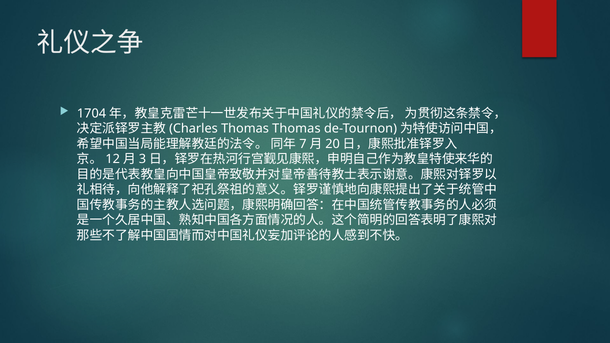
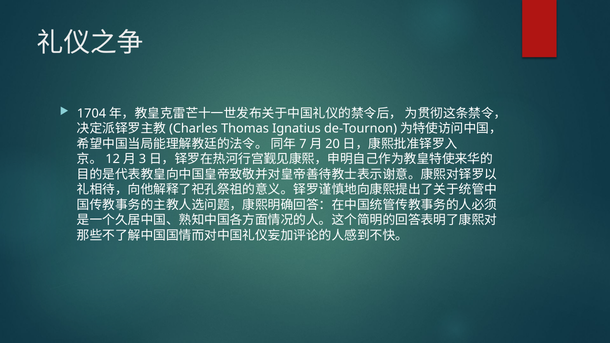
Thomas Thomas: Thomas -> Ignatius
